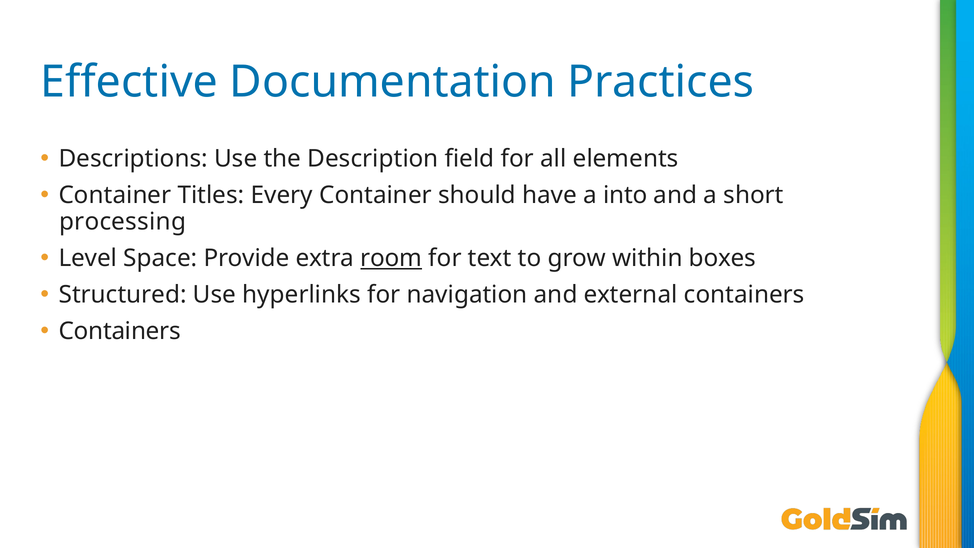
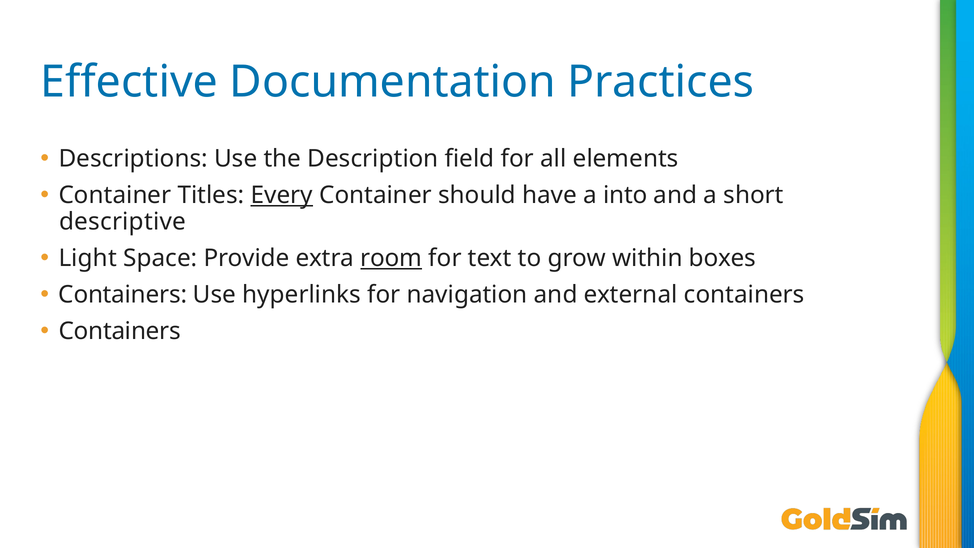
Every underline: none -> present
processing: processing -> descriptive
Level: Level -> Light
Structured at (123, 294): Structured -> Containers
